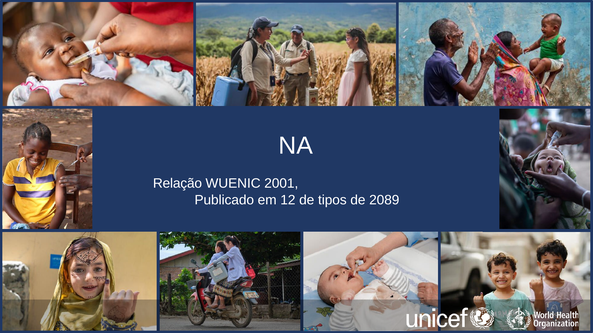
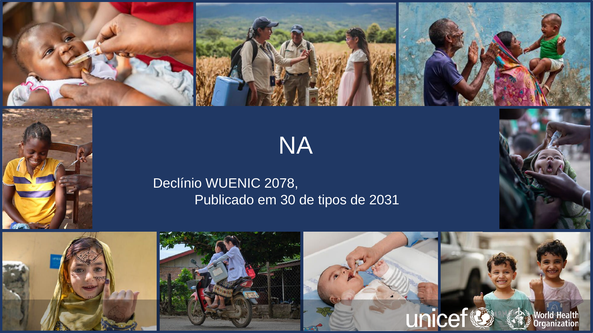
Relação: Relação -> Declínio
2001: 2001 -> 2078
12: 12 -> 30
2089: 2089 -> 2031
